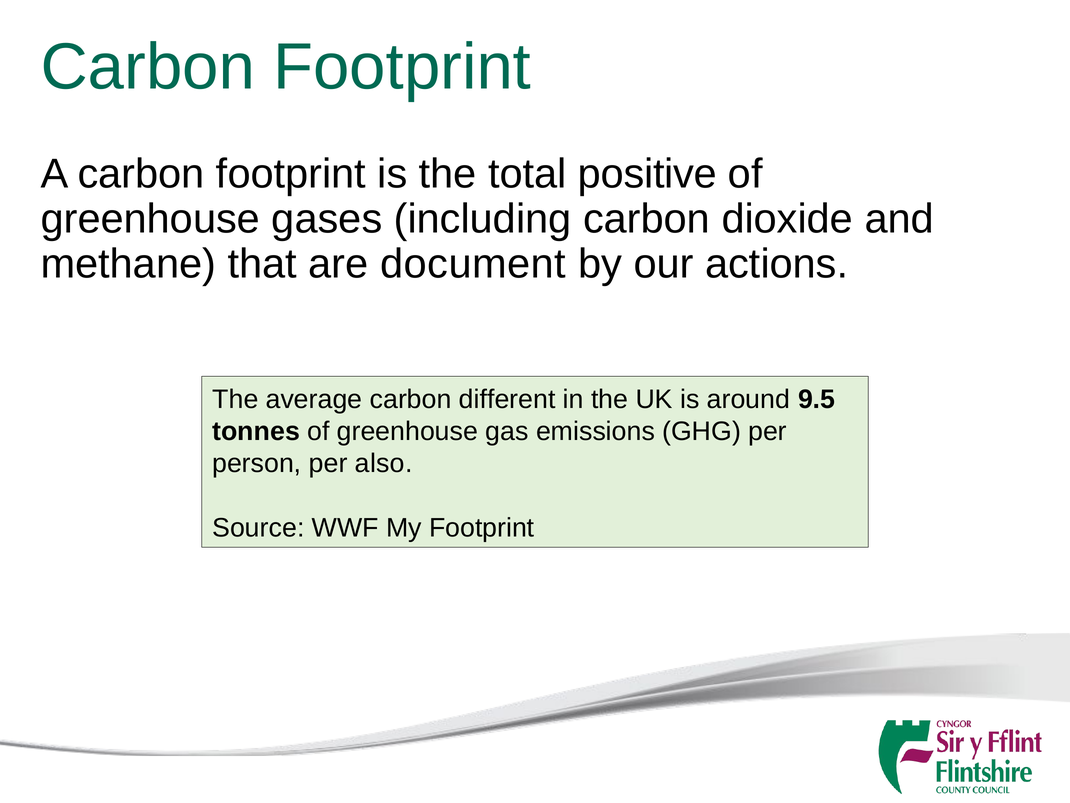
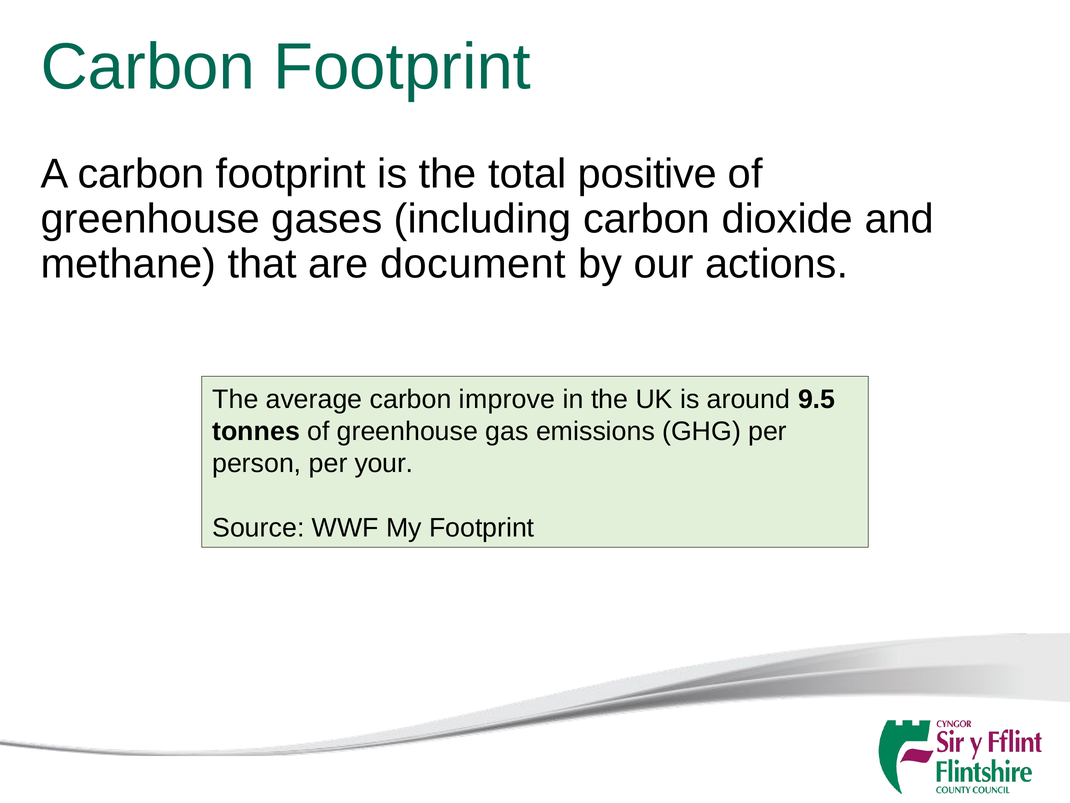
different: different -> improve
also: also -> your
